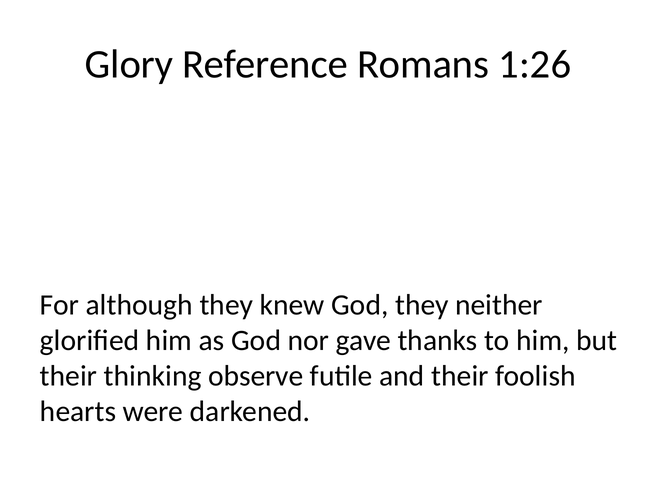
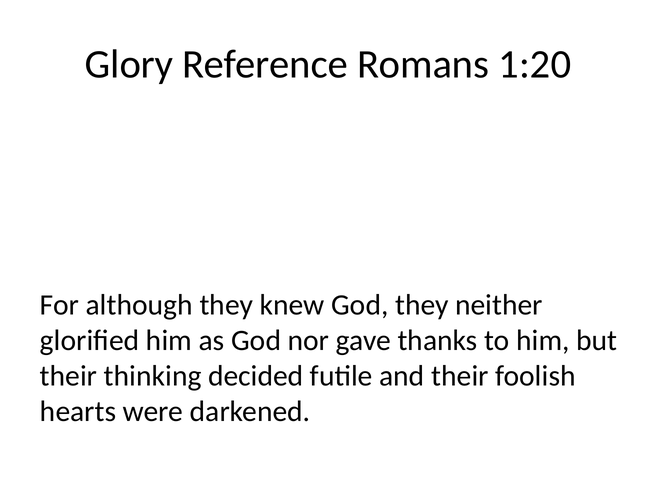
1:26: 1:26 -> 1:20
observe: observe -> decided
